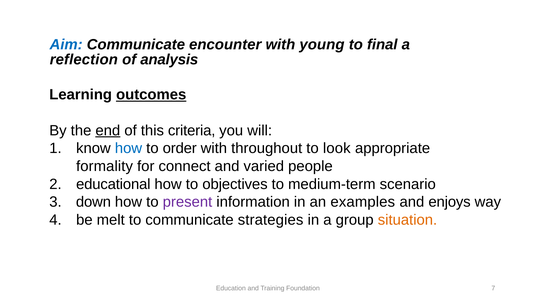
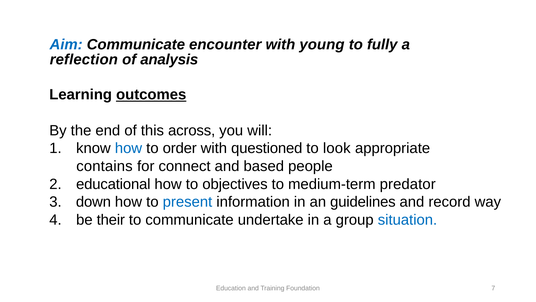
final: final -> fully
end underline: present -> none
criteria: criteria -> across
throughout: throughout -> questioned
formality: formality -> contains
varied: varied -> based
scenario: scenario -> predator
present colour: purple -> blue
examples: examples -> guidelines
enjoys: enjoys -> record
melt: melt -> their
strategies: strategies -> undertake
situation colour: orange -> blue
